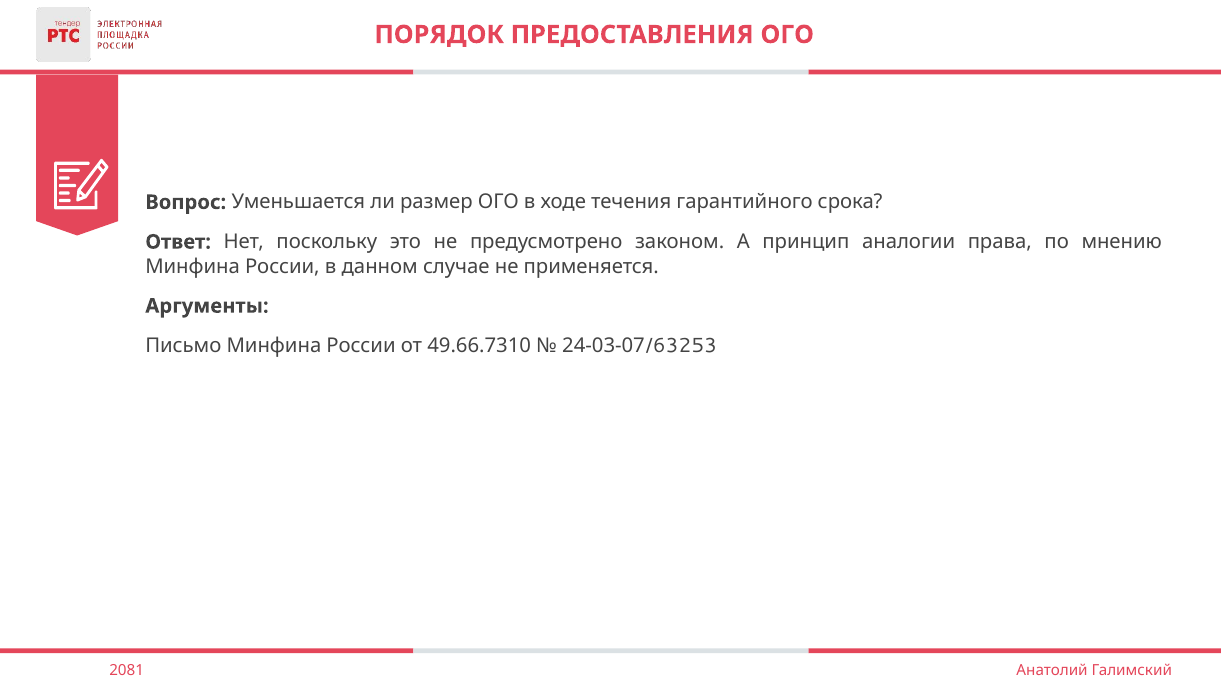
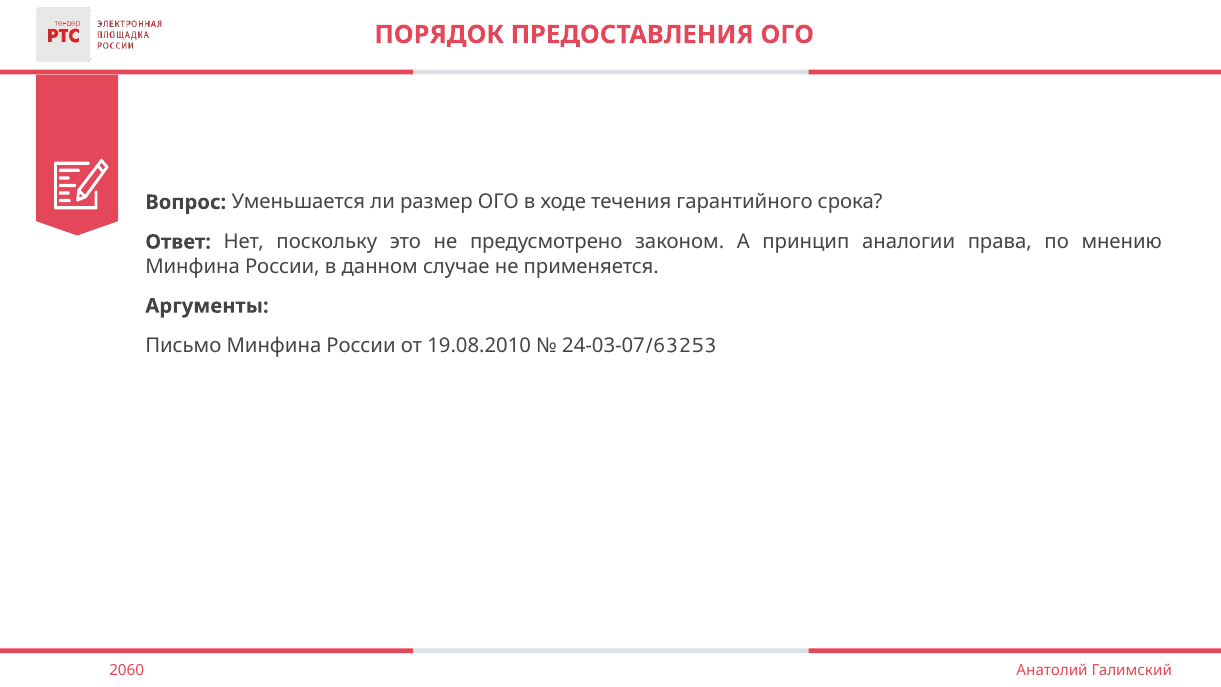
49.66.7310: 49.66.7310 -> 19.08.2010
2081: 2081 -> 2060
